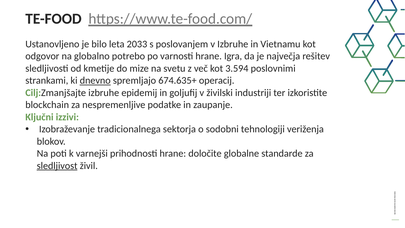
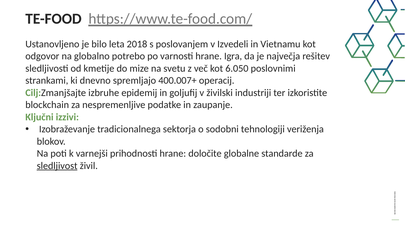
2033: 2033 -> 2018
v Izbruhe: Izbruhe -> Izvedeli
3.594: 3.594 -> 6.050
dnevno underline: present -> none
674.635+: 674.635+ -> 400.007+
